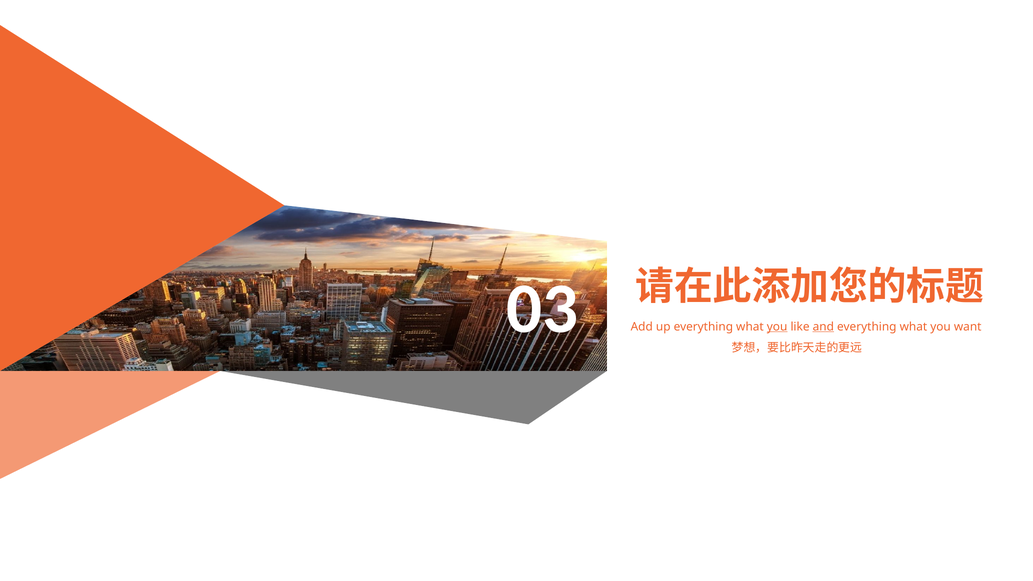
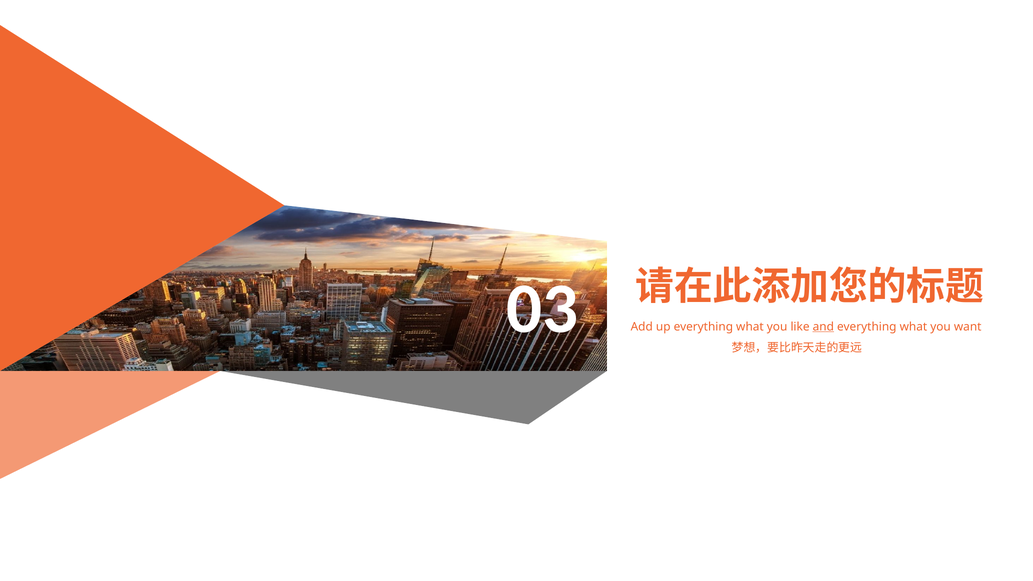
you at (777, 327) underline: present -> none
